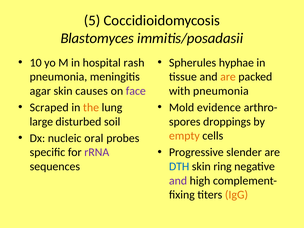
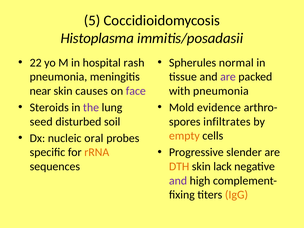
Blastomyces: Blastomyces -> Histoplasma
10: 10 -> 22
hyphae: hyphae -> normal
are at (228, 77) colour: orange -> purple
agar: agar -> near
Scraped: Scraped -> Steroids
the colour: orange -> purple
large: large -> seed
droppings: droppings -> infiltrates
rRNA colour: purple -> orange
DTH colour: blue -> orange
ring: ring -> lack
